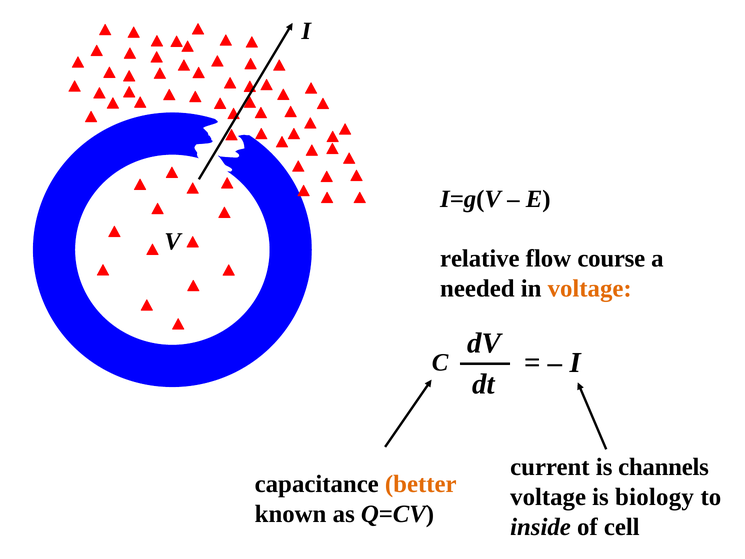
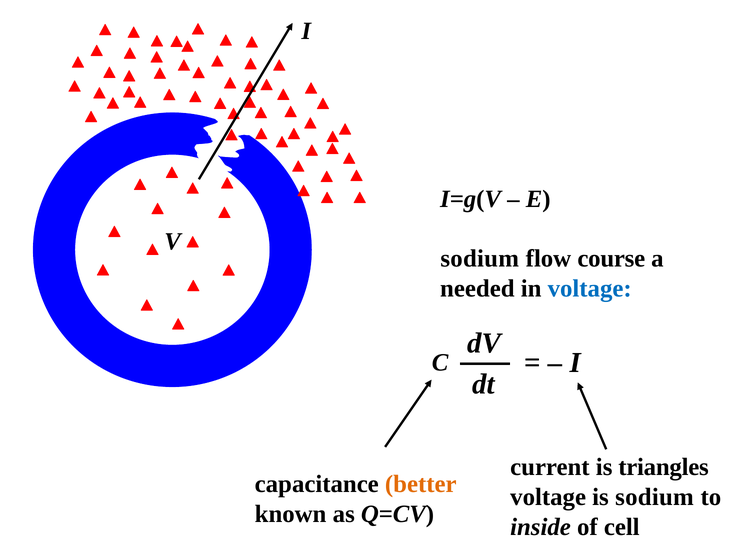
relative at (480, 258): relative -> sodium
voltage at (590, 288) colour: orange -> blue
channels: channels -> triangles
is biology: biology -> sodium
